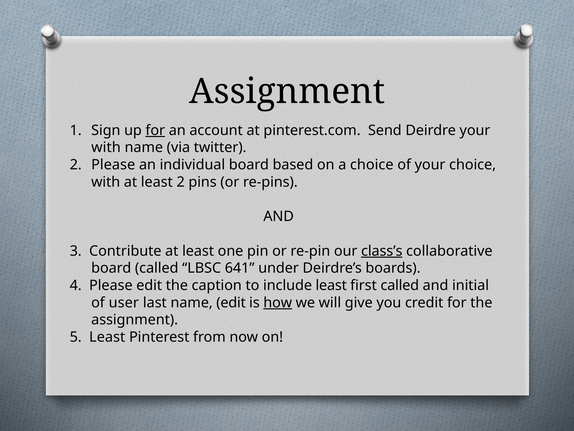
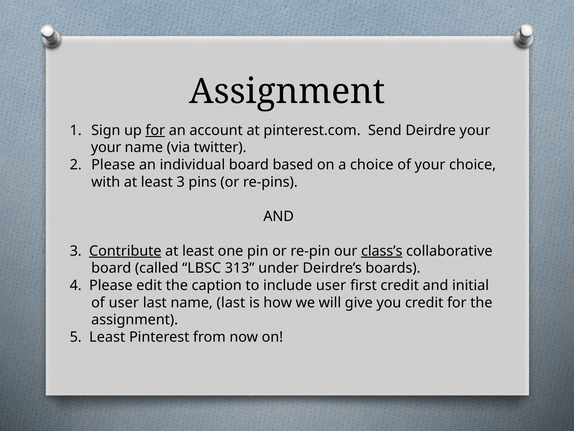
with at (106, 147): with -> your
least 2: 2 -> 3
Contribute underline: none -> present
641: 641 -> 313
include least: least -> user
first called: called -> credit
name edit: edit -> last
how underline: present -> none
